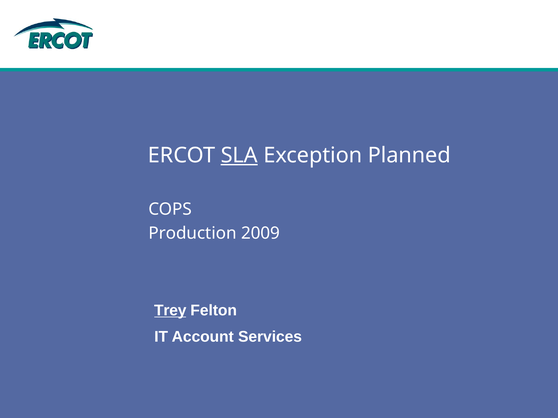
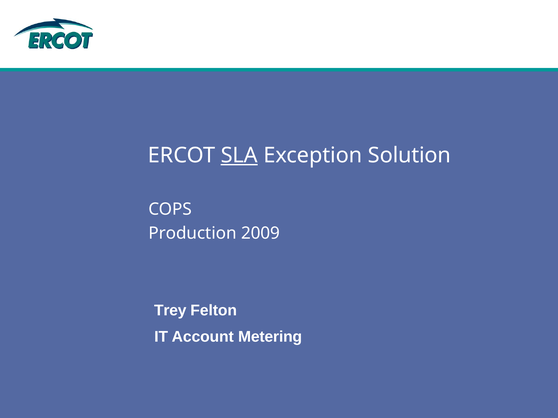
Planned: Planned -> Solution
Trey underline: present -> none
Services: Services -> Metering
